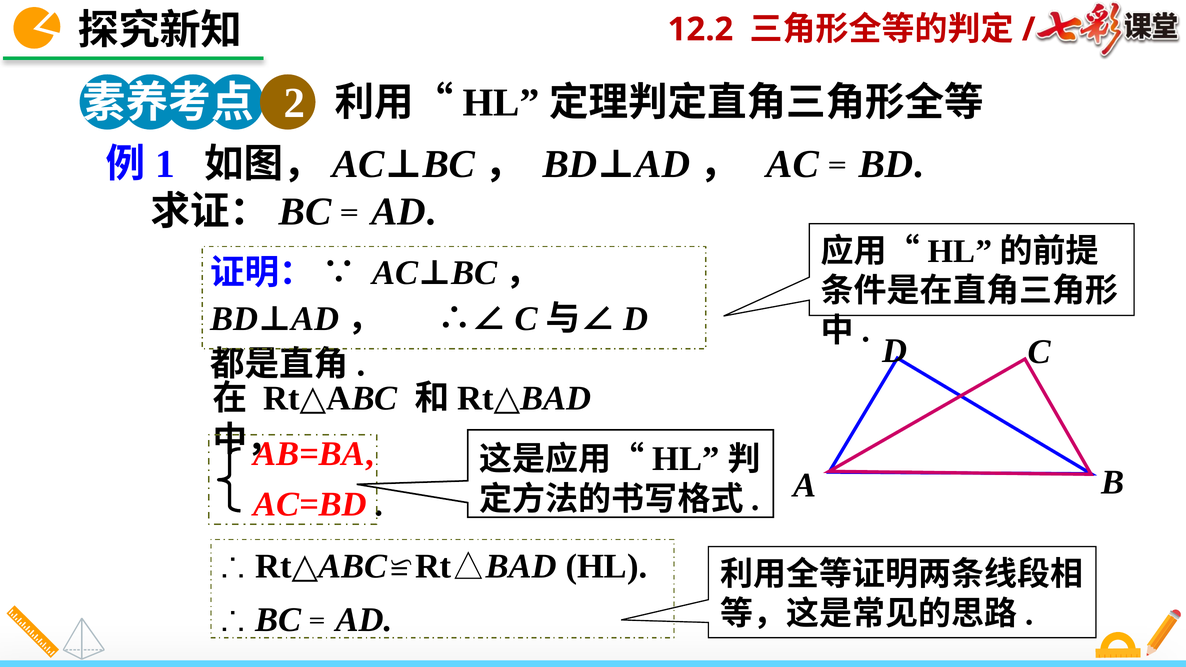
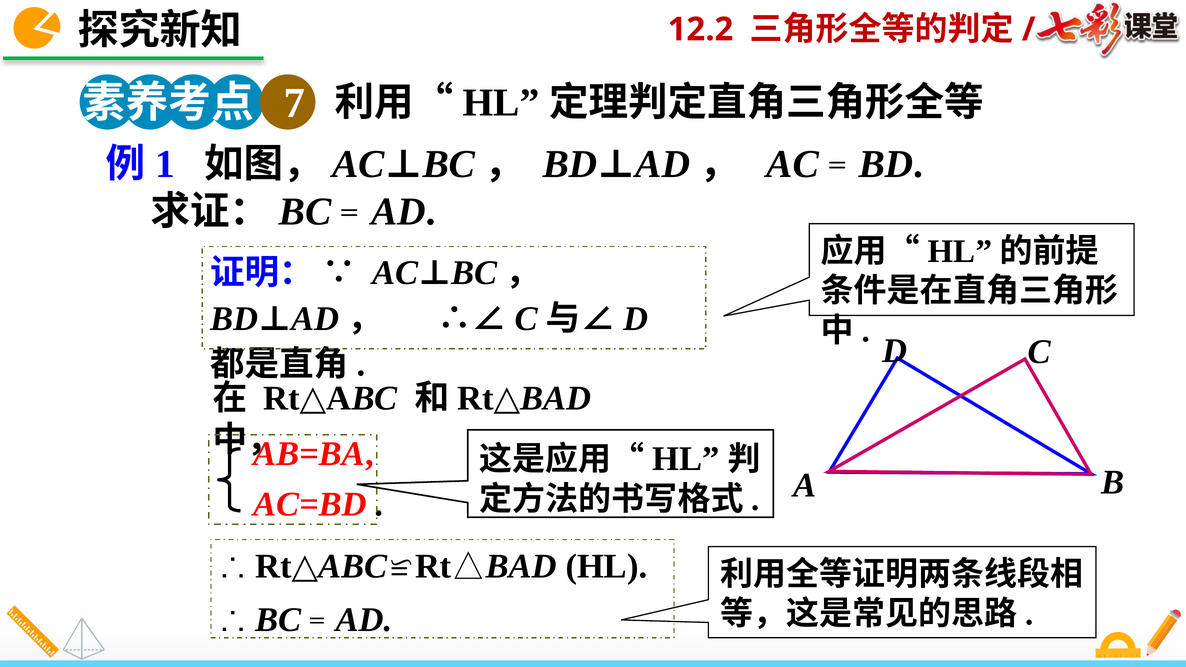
2: 2 -> 7
